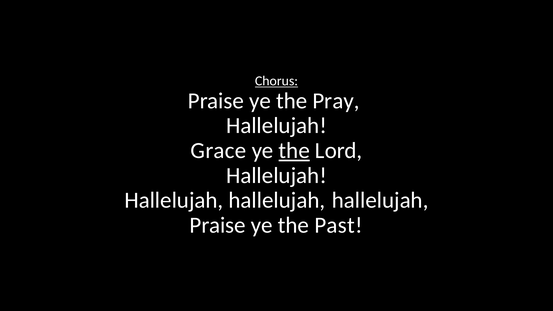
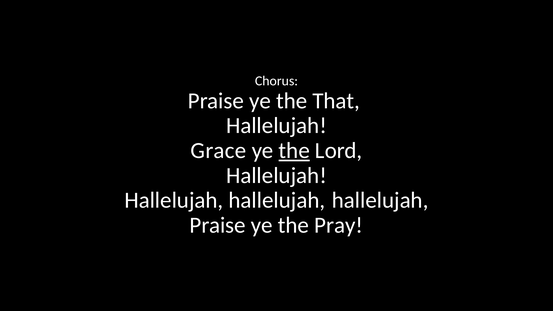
Chorus underline: present -> none
Pray: Pray -> That
Past: Past -> Pray
